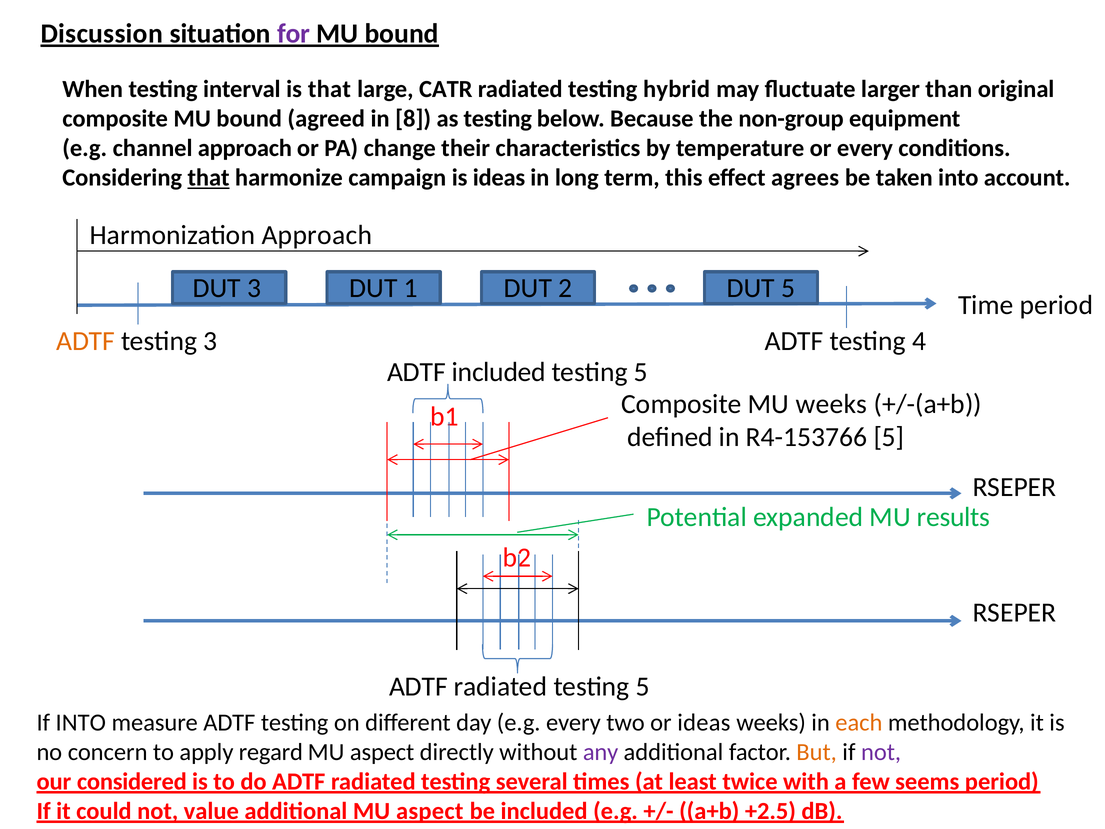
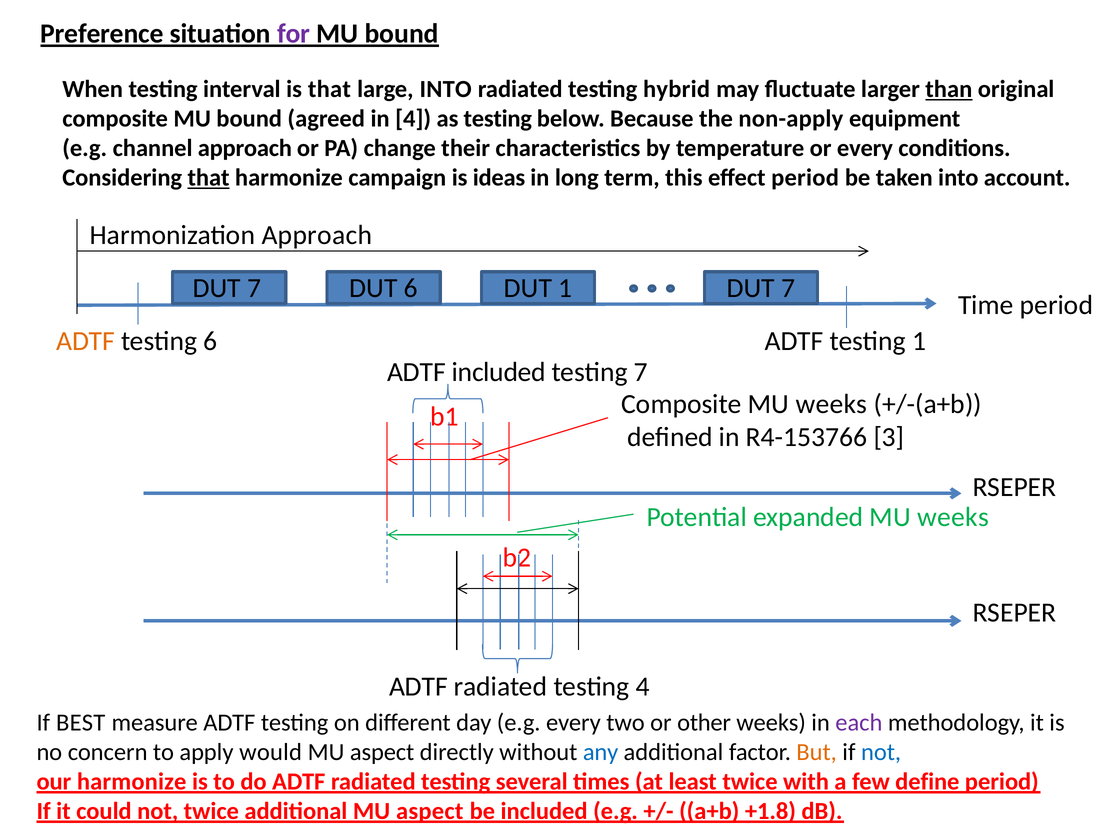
Discussion: Discussion -> Preference
large CATR: CATR -> INTO
than underline: none -> present
in 8: 8 -> 4
non-group: non-group -> non-apply
effect agrees: agrees -> period
3 at (254, 288): 3 -> 7
DUT 1: 1 -> 6
DUT 2: 2 -> 1
5 at (788, 288): 5 -> 7
testing 3: 3 -> 6
testing 4: 4 -> 1
5 at (641, 372): 5 -> 7
R4-153766 5: 5 -> 3
expanded MU results: results -> weeks
radiated testing 5: 5 -> 4
If INTO: INTO -> BEST
or ideas: ideas -> other
each colour: orange -> purple
regard: regard -> would
any colour: purple -> blue
not at (881, 752) colour: purple -> blue
our considered: considered -> harmonize
seems: seems -> define
not value: value -> twice
+2.5: +2.5 -> +1.8
